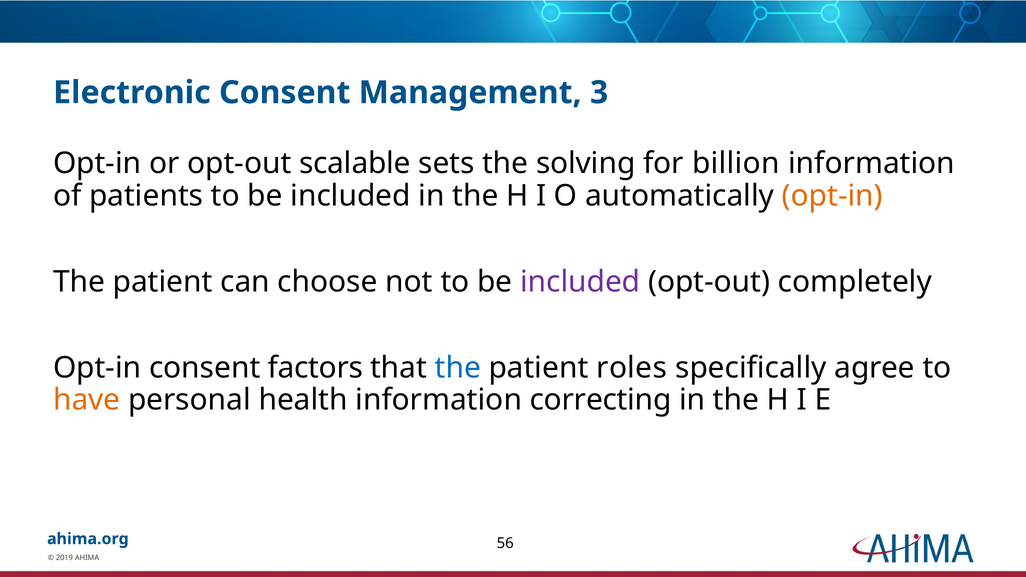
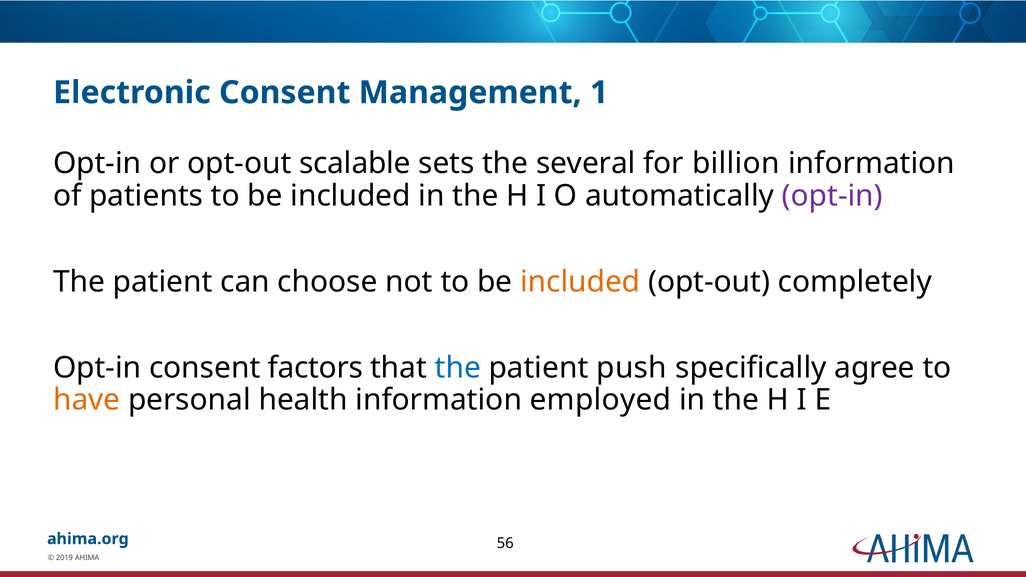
3: 3 -> 1
solving: solving -> several
opt-in at (832, 196) colour: orange -> purple
included at (580, 282) colour: purple -> orange
roles: roles -> push
correcting: correcting -> employed
